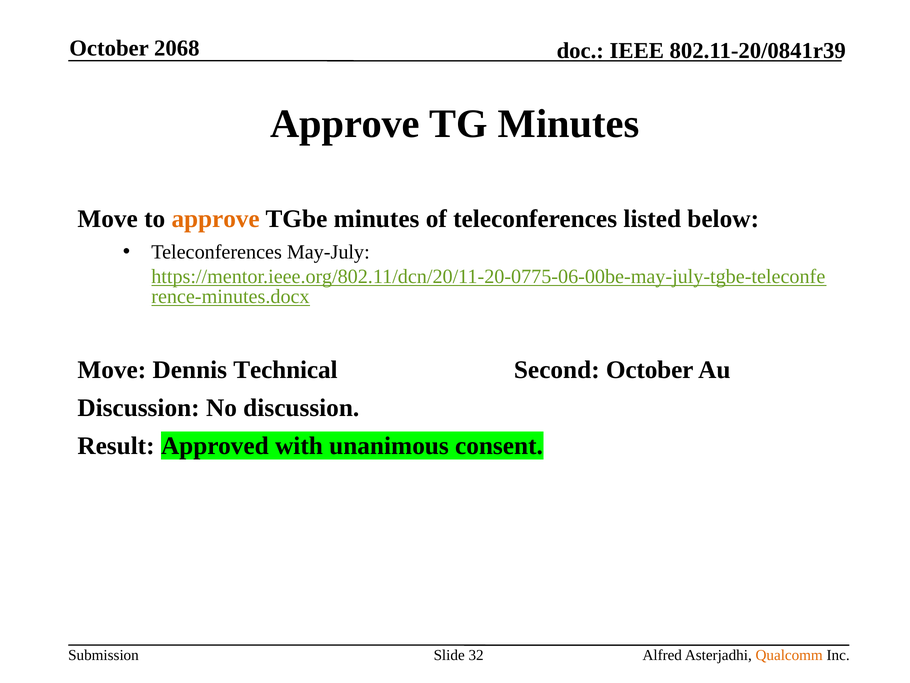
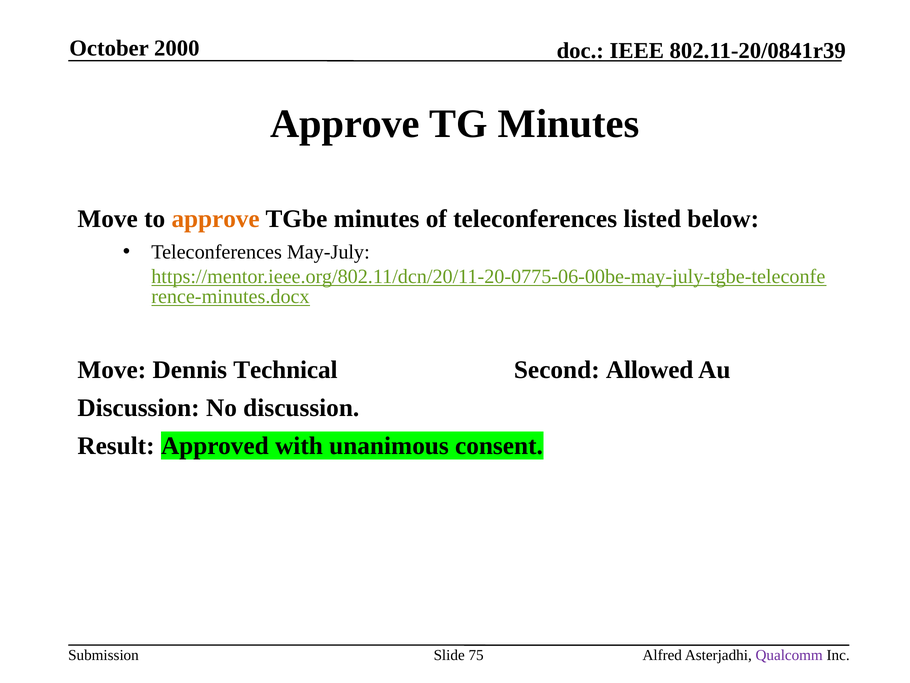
2068: 2068 -> 2000
Second October: October -> Allowed
32: 32 -> 75
Qualcomm colour: orange -> purple
